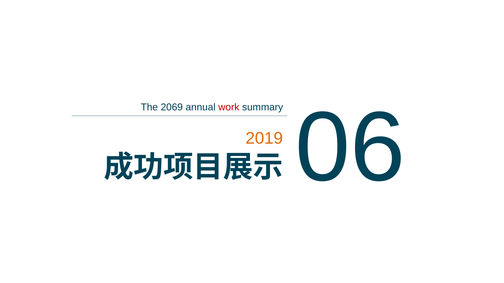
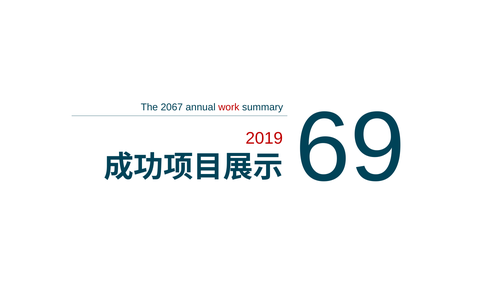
2069: 2069 -> 2067
06: 06 -> 69
2019 colour: orange -> red
